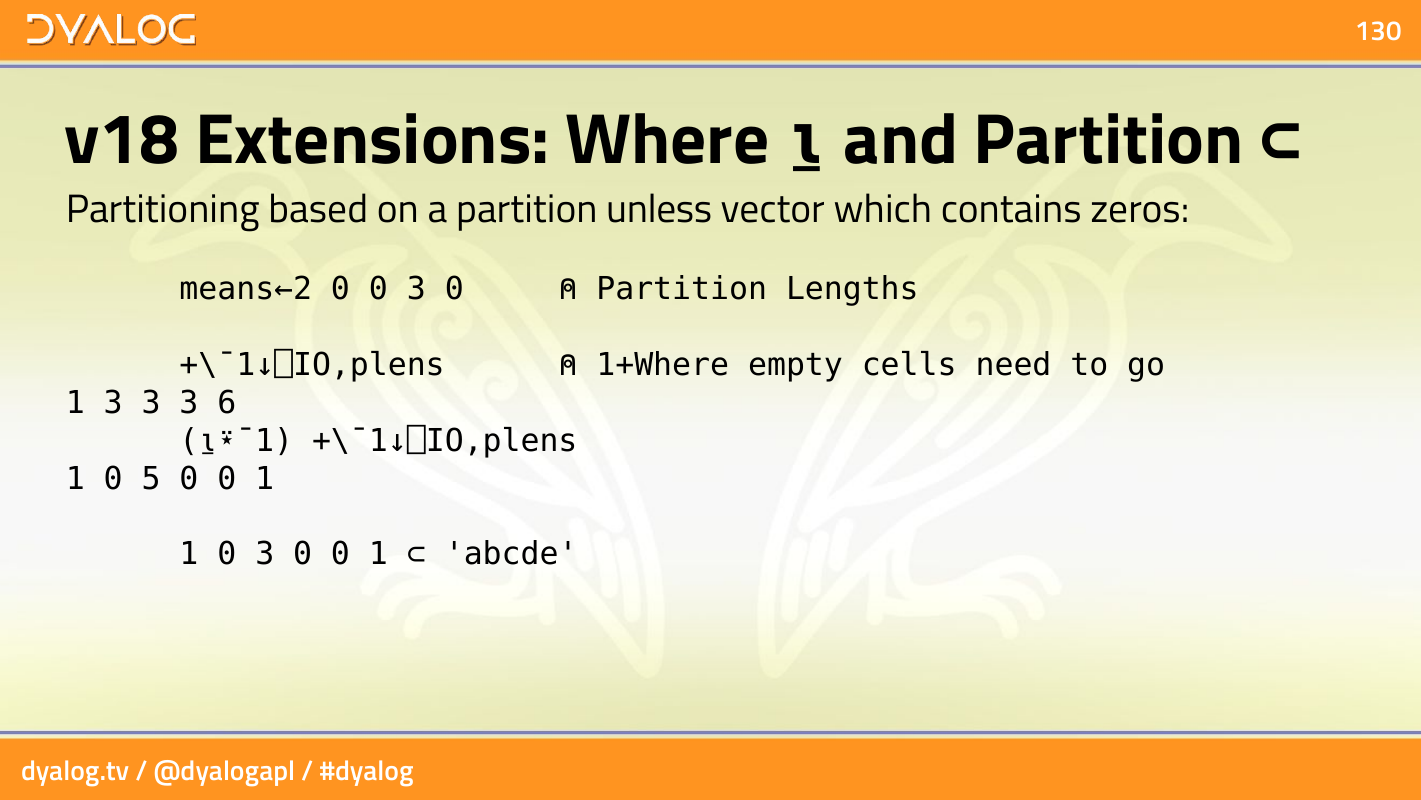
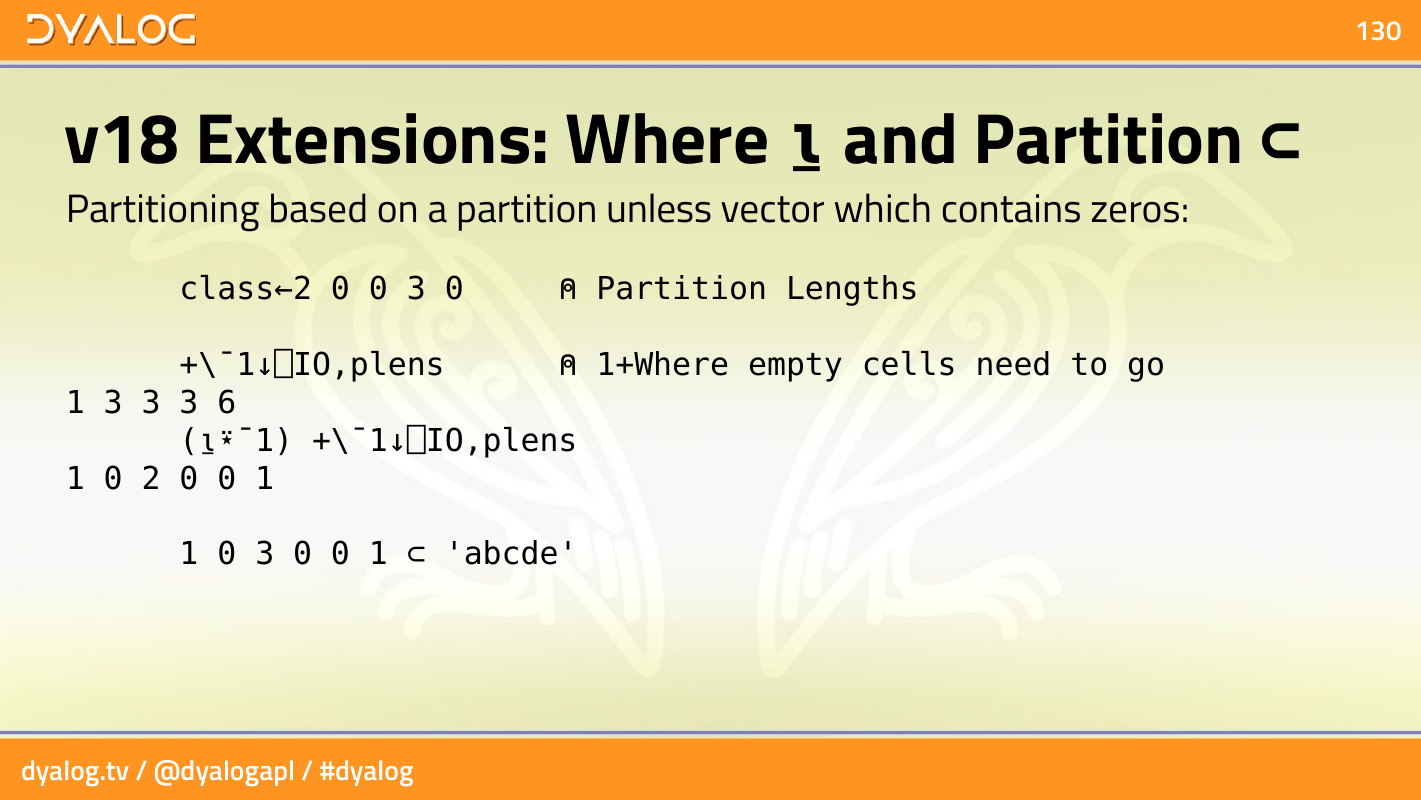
means←2: means←2 -> class←2
5: 5 -> 2
